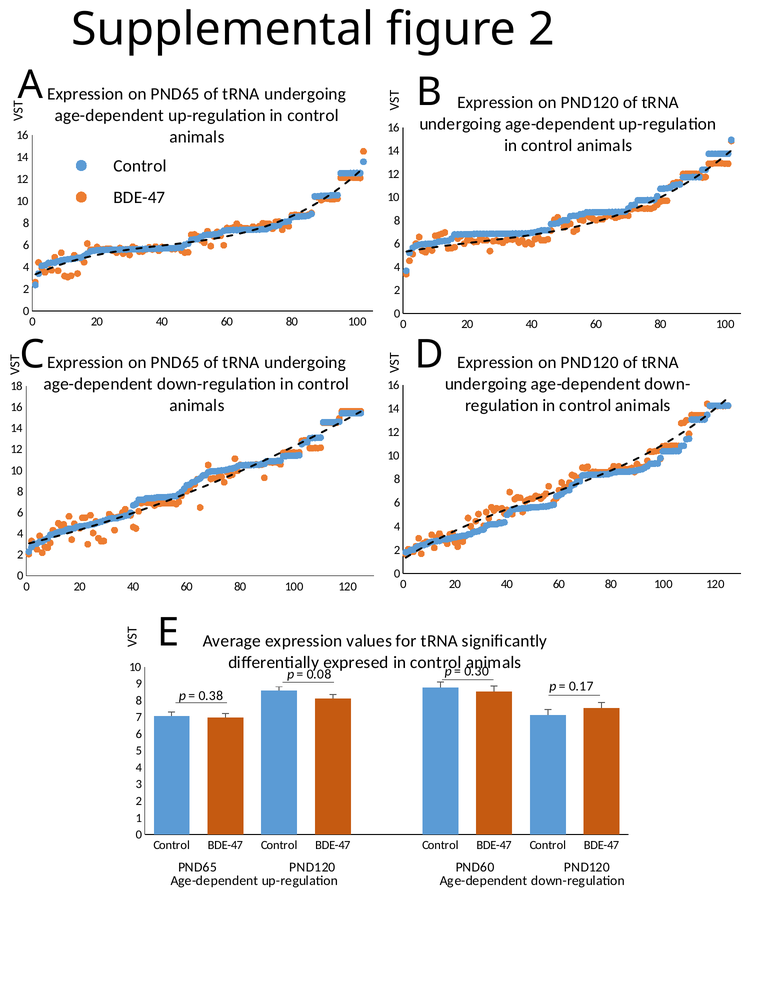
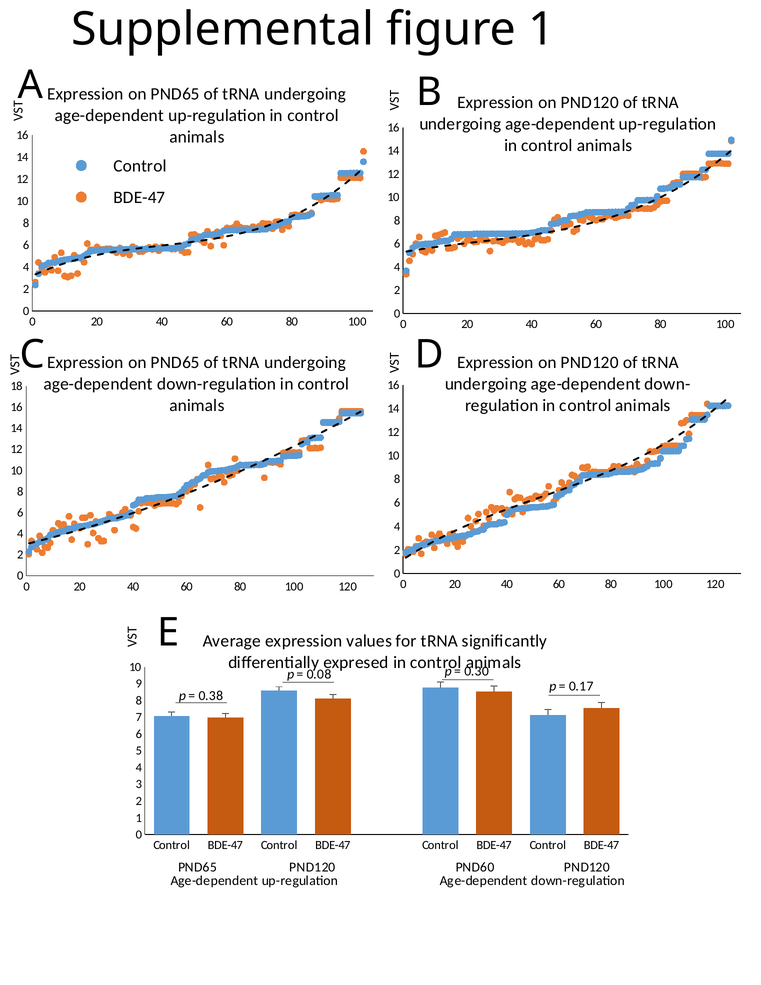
figure 2: 2 -> 1
